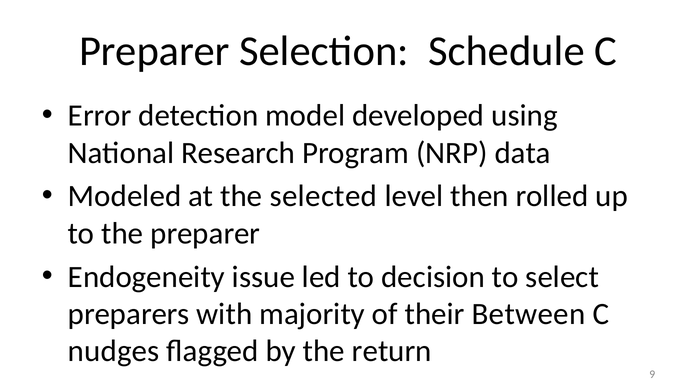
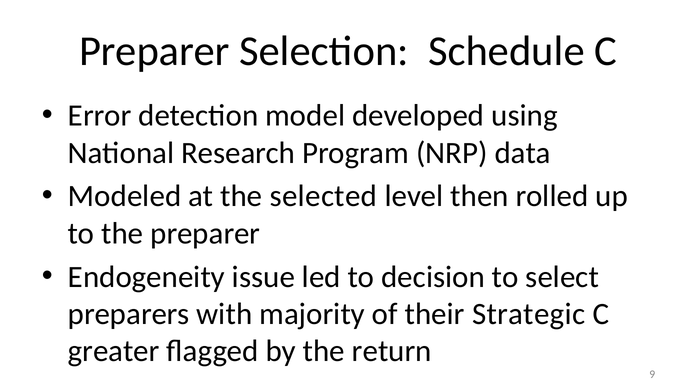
Between: Between -> Strategic
nudges: nudges -> greater
